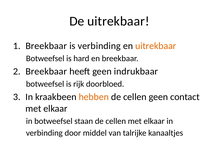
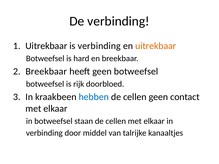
De uitrekbaar: uitrekbaar -> verbinding
Breekbaar at (46, 46): Breekbaar -> Uitrekbaar
geen indrukbaar: indrukbaar -> botweefsel
hebben colour: orange -> blue
